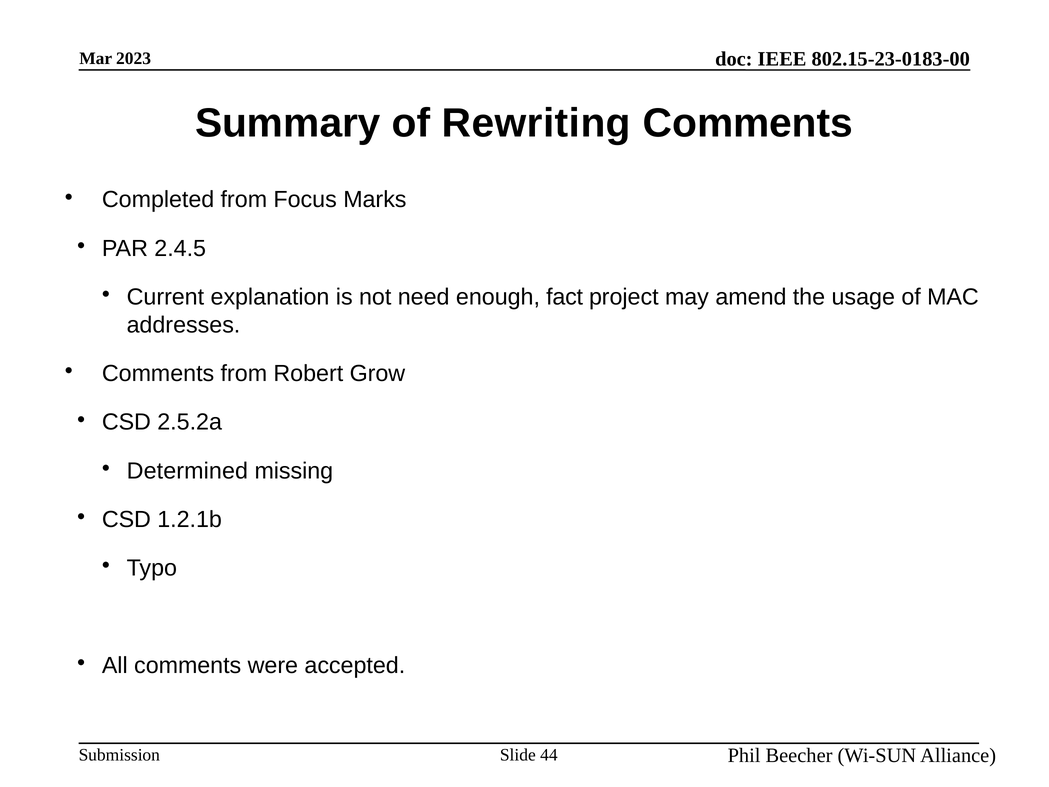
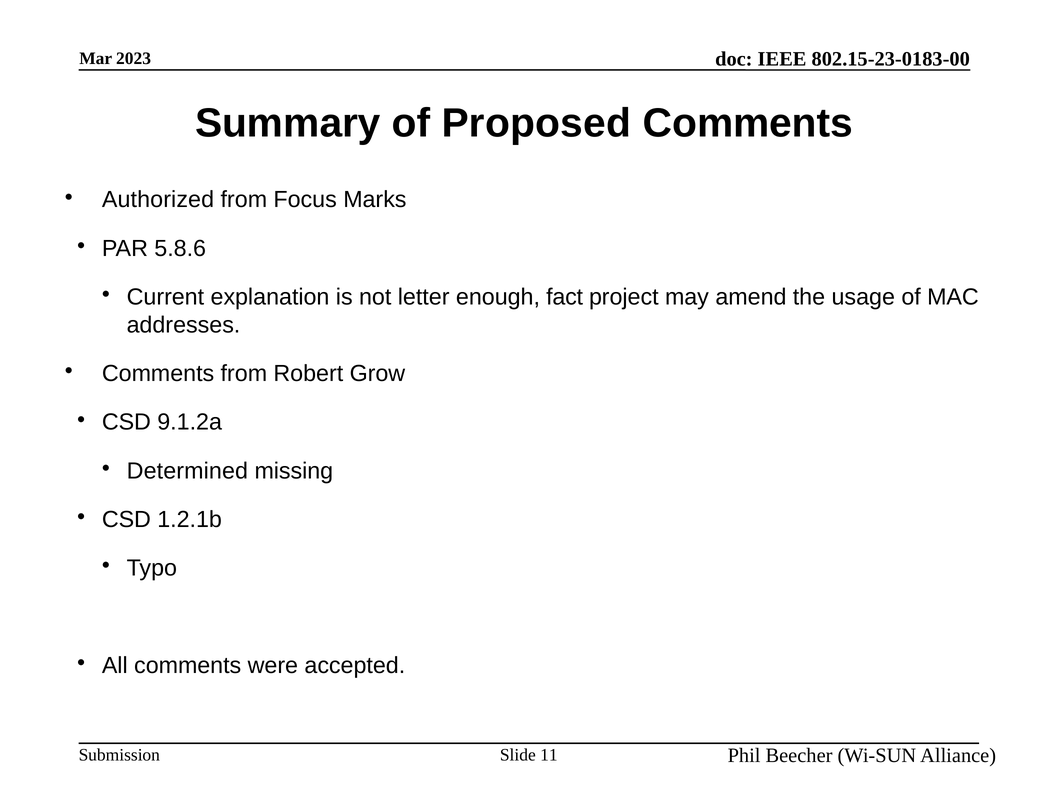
Rewriting: Rewriting -> Proposed
Completed: Completed -> Authorized
2.4.5: 2.4.5 -> 5.8.6
need: need -> letter
2.5.2a: 2.5.2a -> 9.1.2a
44: 44 -> 11
